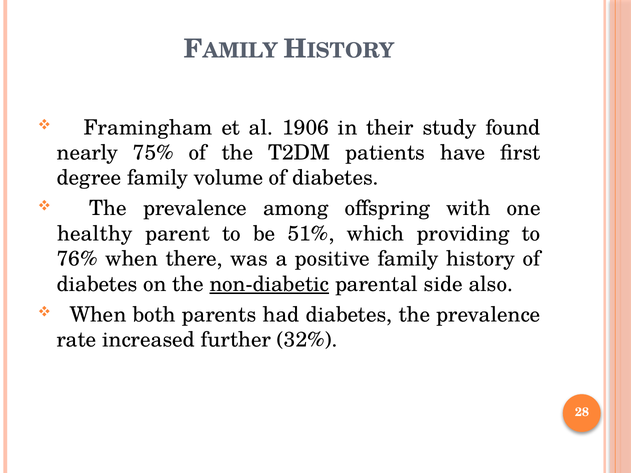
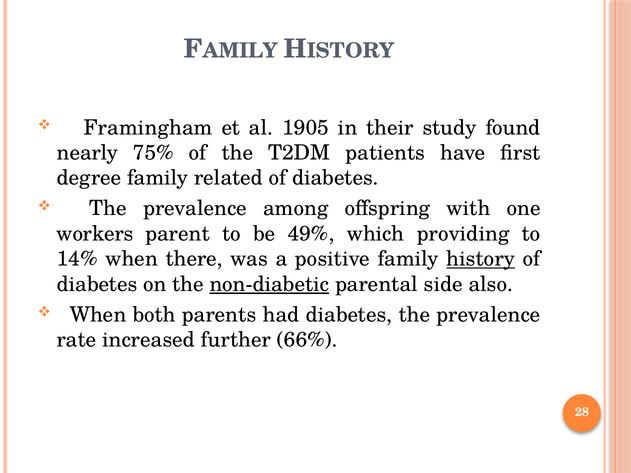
1906: 1906 -> 1905
volume: volume -> related
healthy: healthy -> workers
51%: 51% -> 49%
76%: 76% -> 14%
history underline: none -> present
32%: 32% -> 66%
